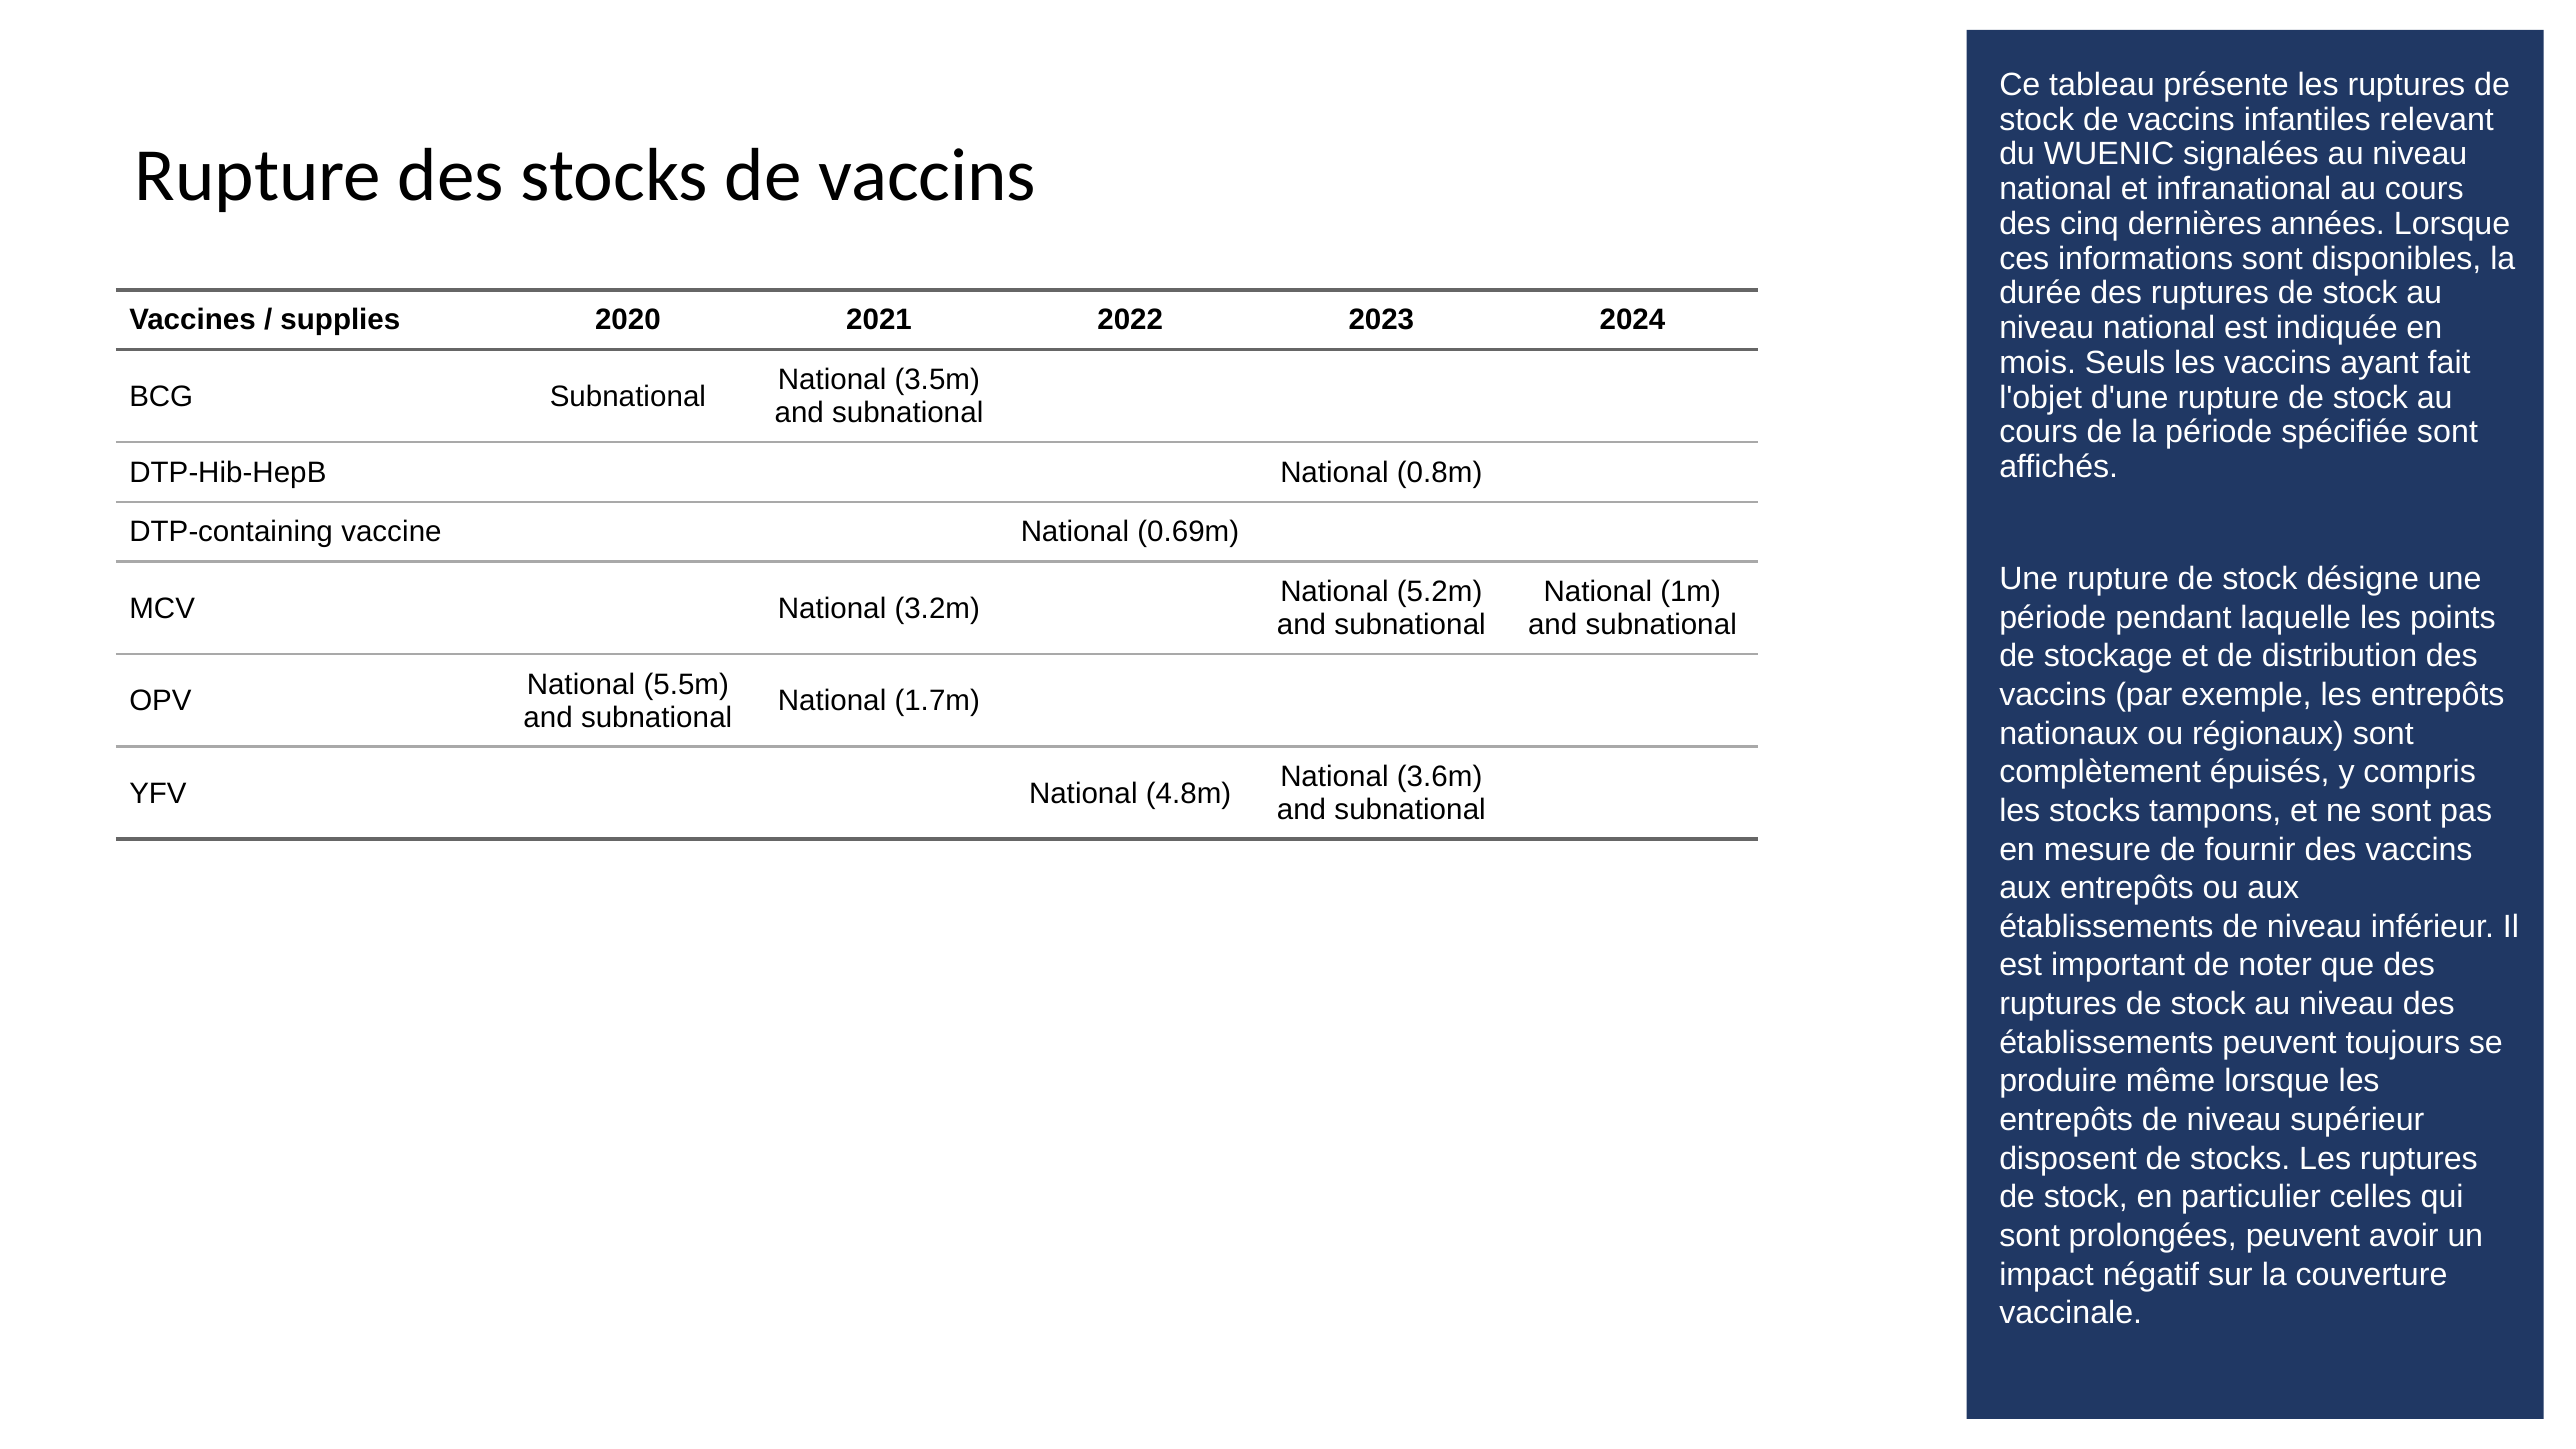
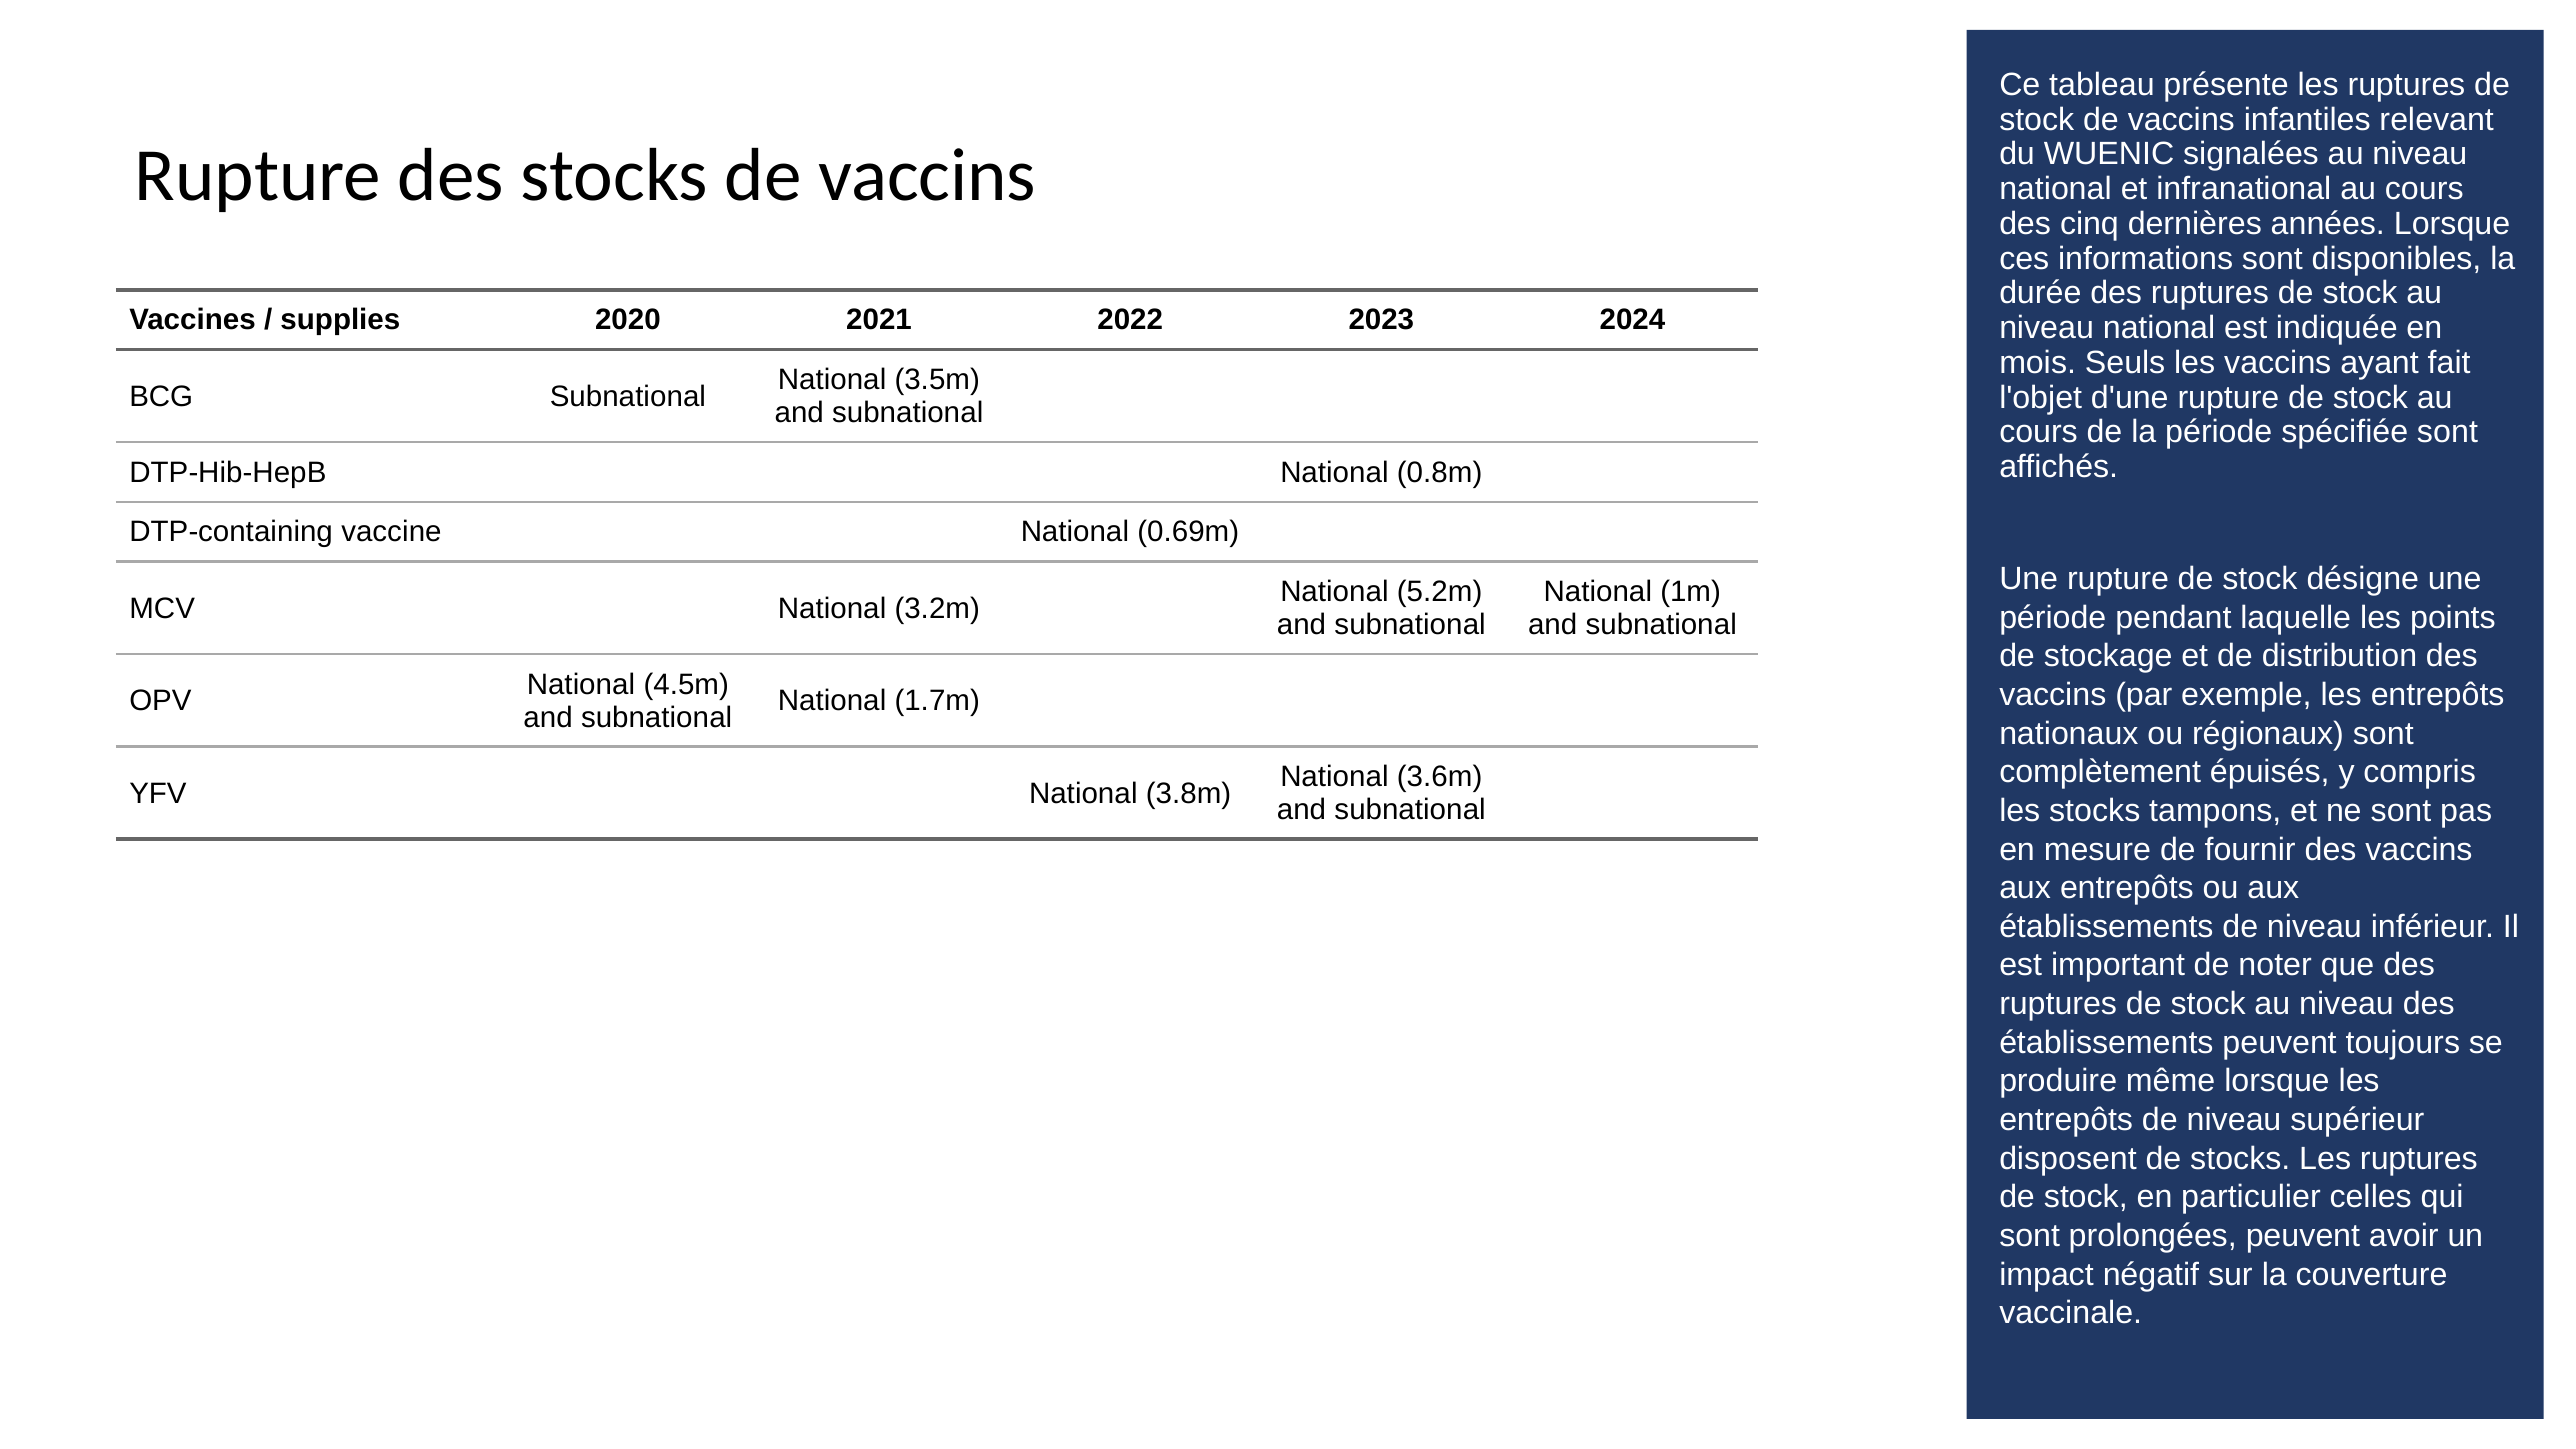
5.5m: 5.5m -> 4.5m
4.8m: 4.8m -> 3.8m
